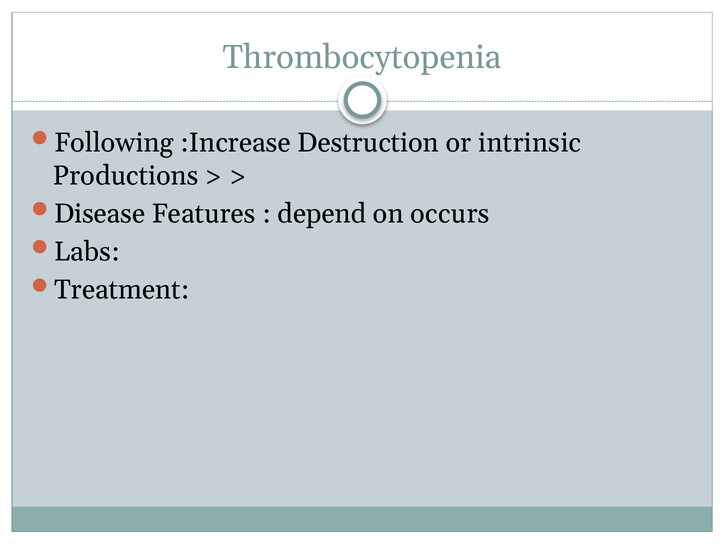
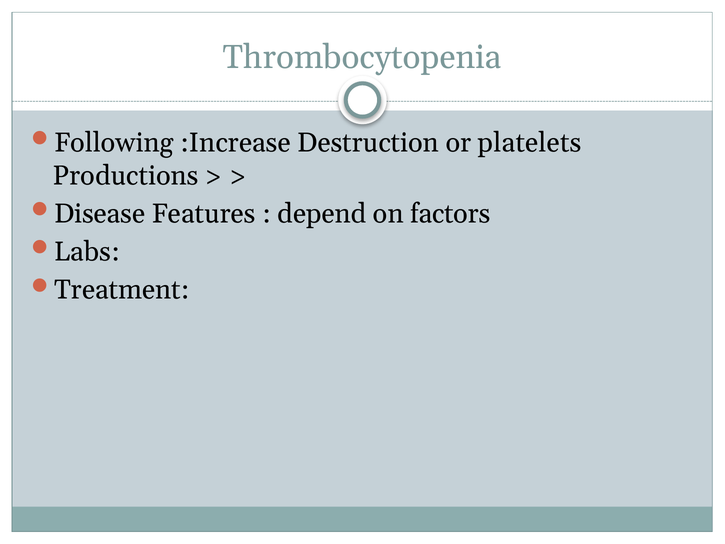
intrinsic: intrinsic -> platelets
occurs: occurs -> factors
